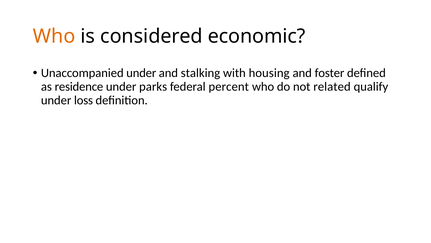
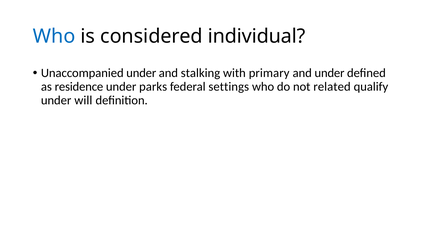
Who at (54, 36) colour: orange -> blue
economic: economic -> individual
housing: housing -> primary
and foster: foster -> under
percent: percent -> settings
loss: loss -> will
